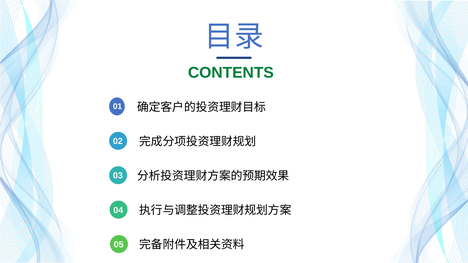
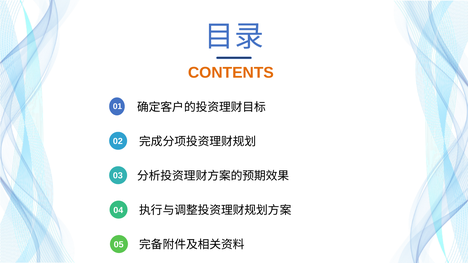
CONTENTS colour: green -> orange
